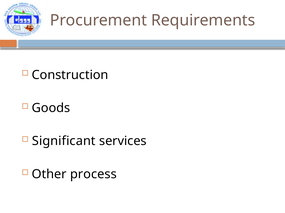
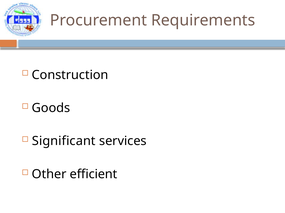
process: process -> efficient
